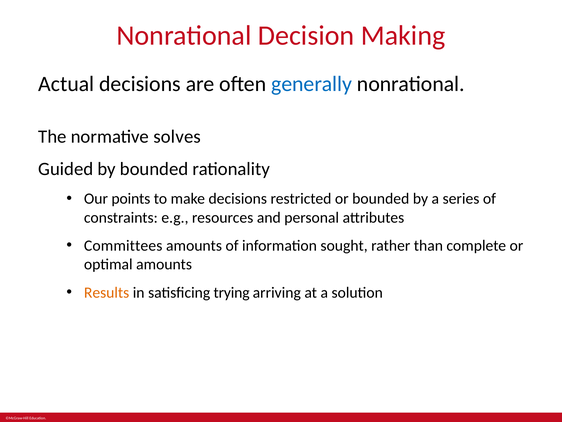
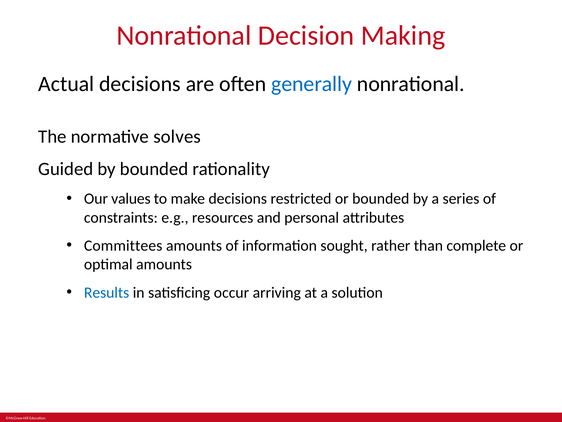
points: points -> values
Results colour: orange -> blue
trying: trying -> occur
